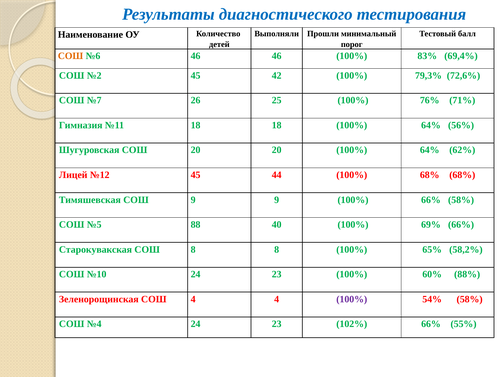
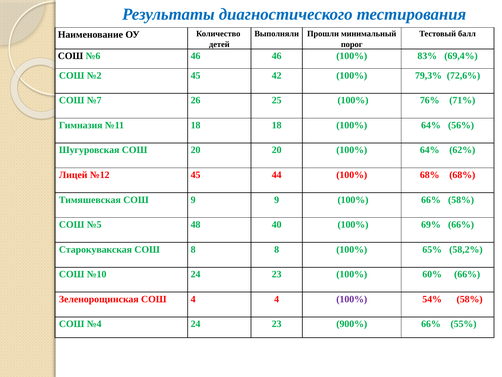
СОШ at (71, 56) colour: orange -> black
88: 88 -> 48
60% 88%: 88% -> 66%
102%: 102% -> 900%
